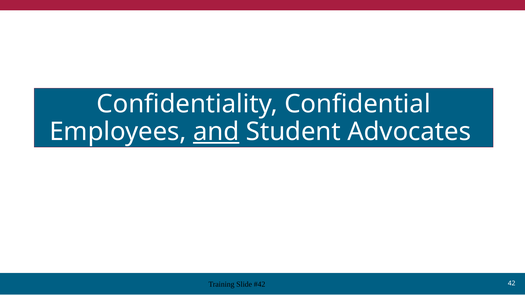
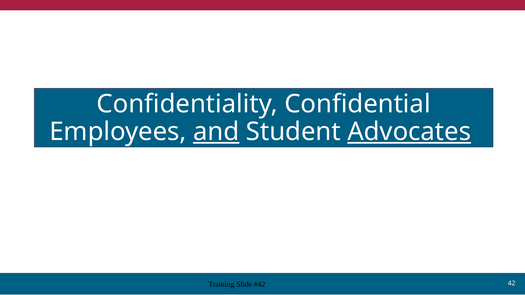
Advocates underline: none -> present
